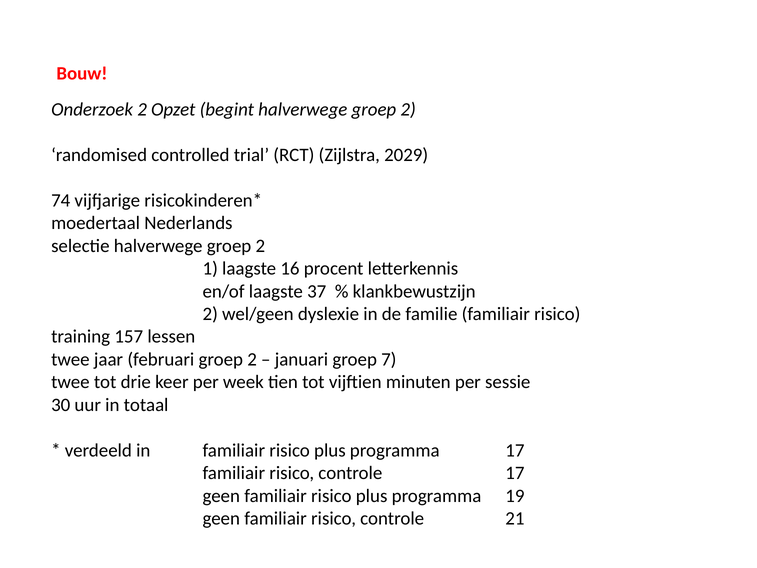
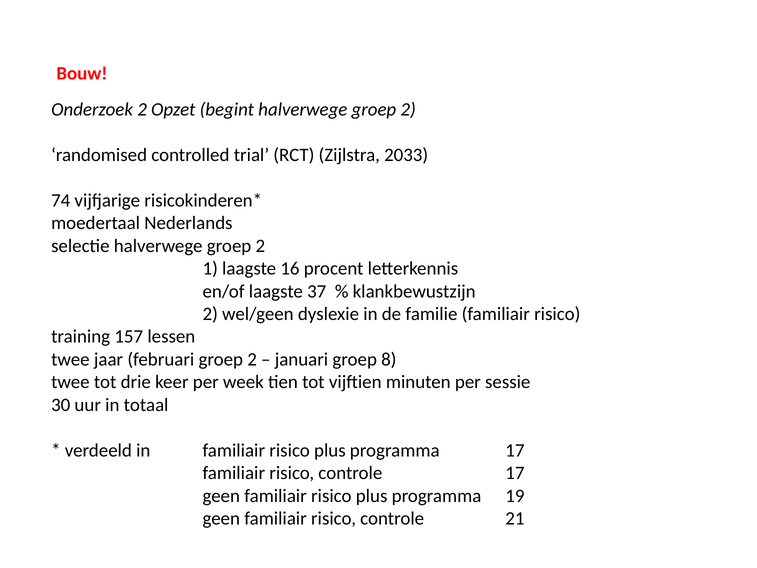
2029: 2029 -> 2033
7: 7 -> 8
